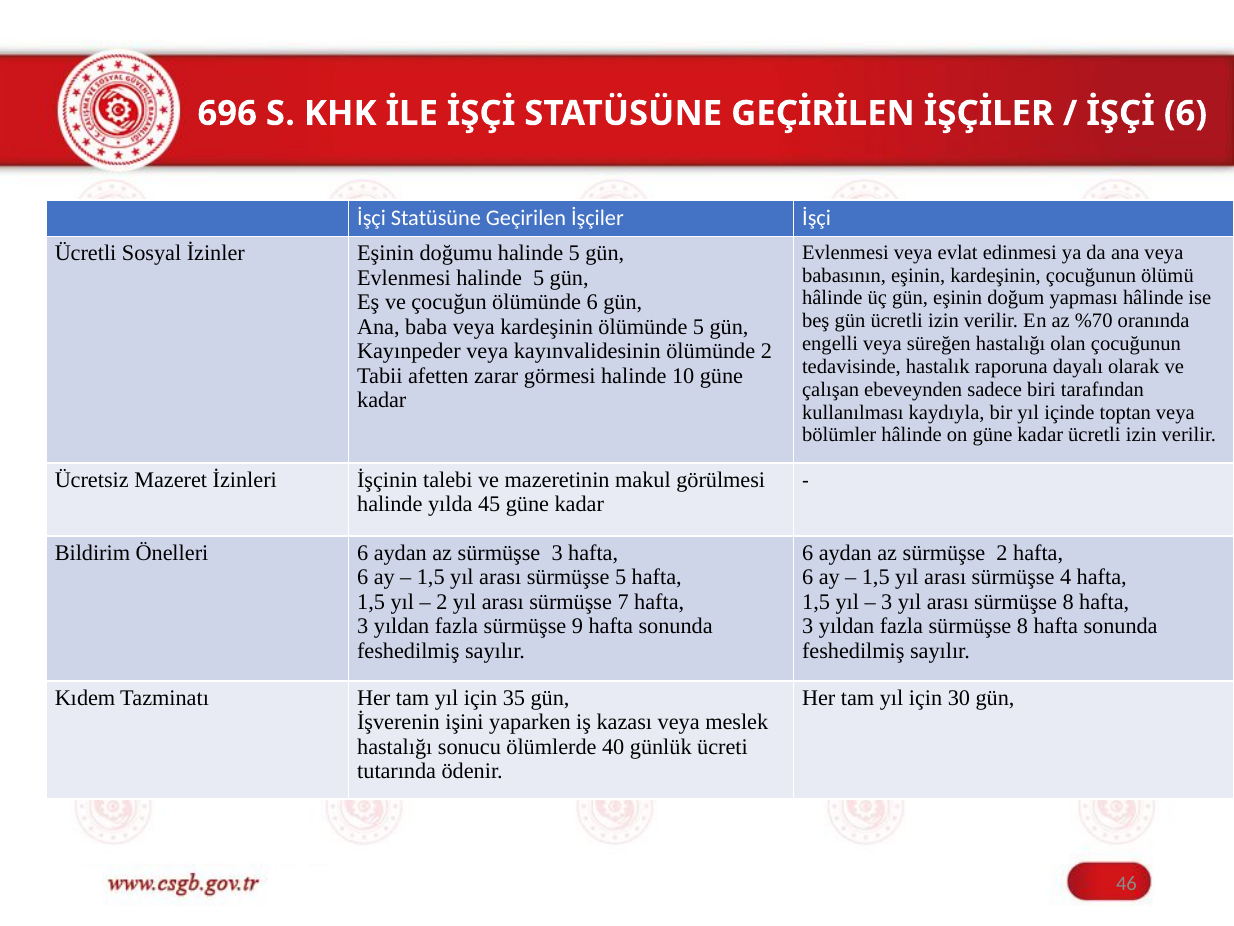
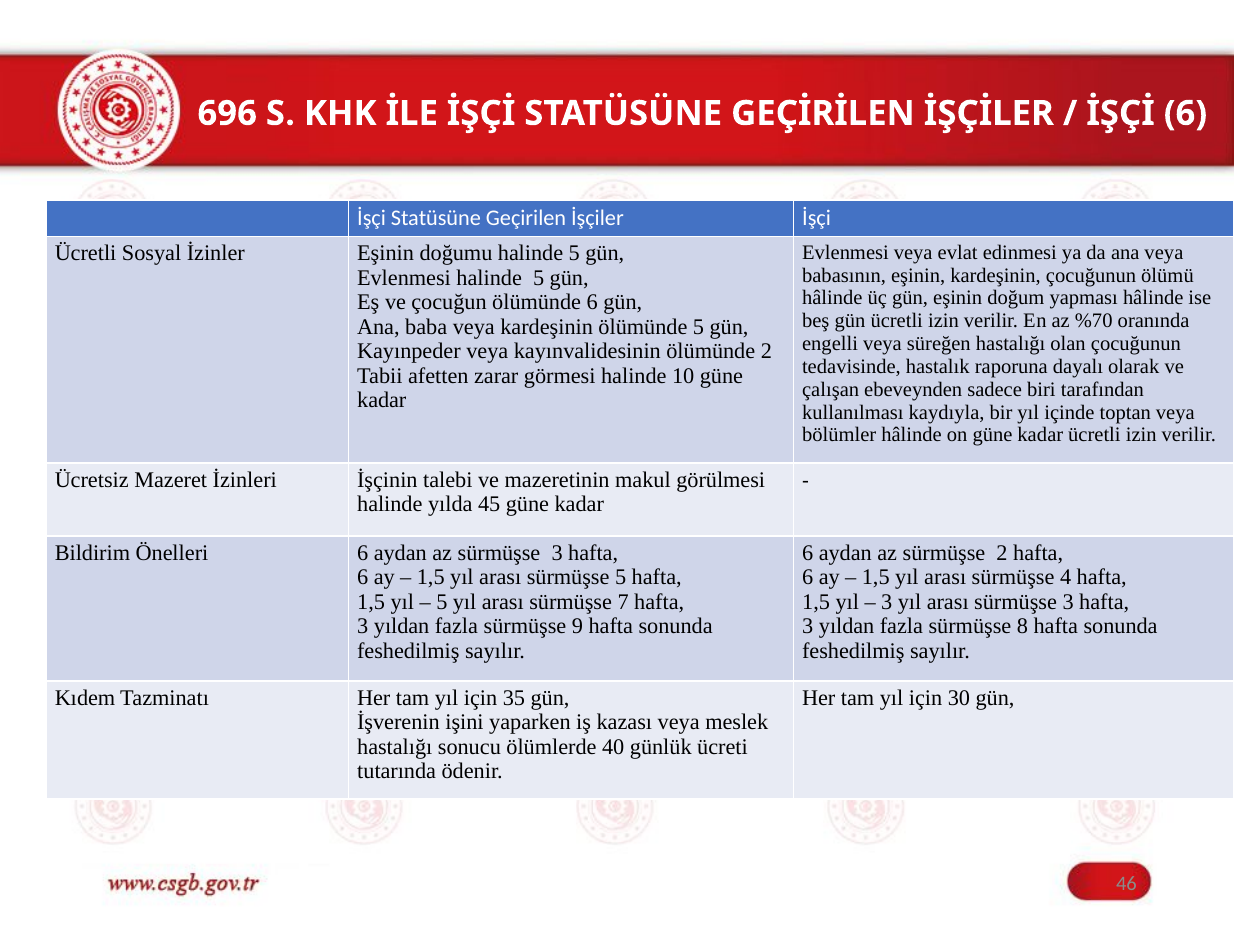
2 at (442, 601): 2 -> 5
arası sürmüşse 8: 8 -> 3
